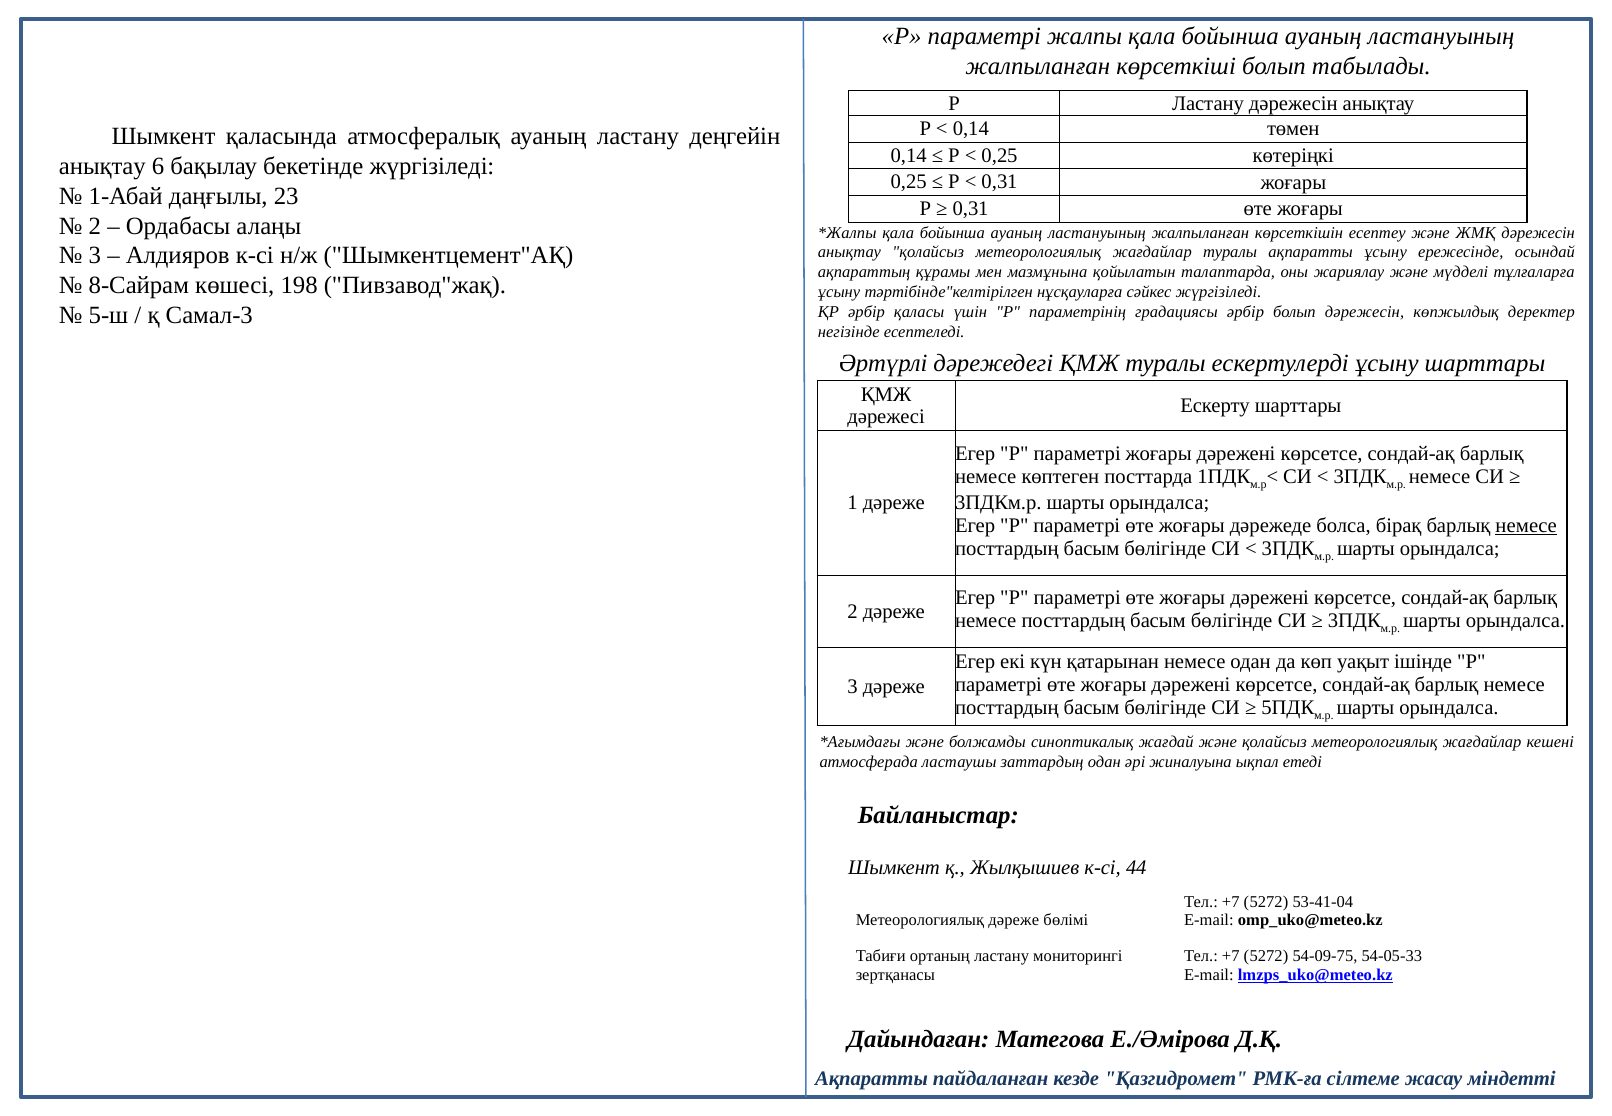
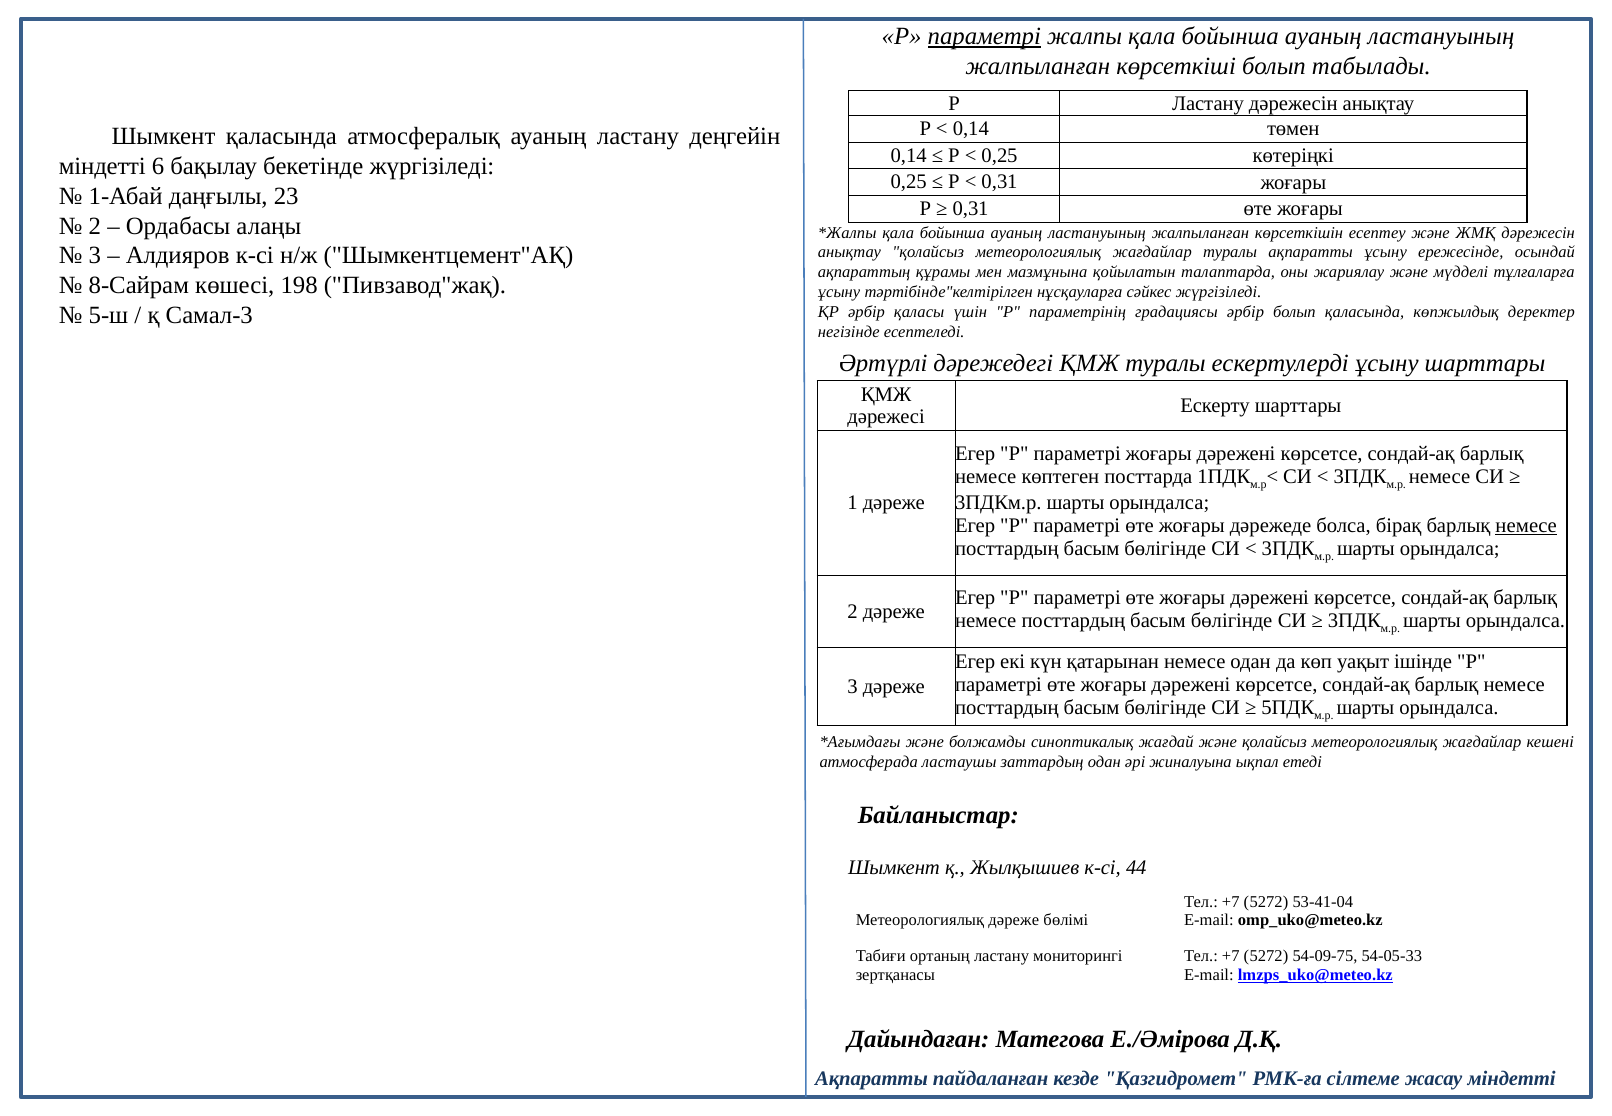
параметрі at (984, 37) underline: none -> present
анықтау at (102, 166): анықтау -> міндетті
болып дәрежесін: дәрежесін -> қаласында
